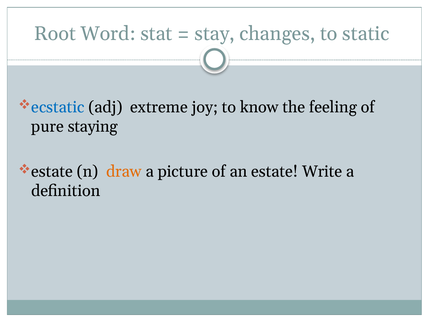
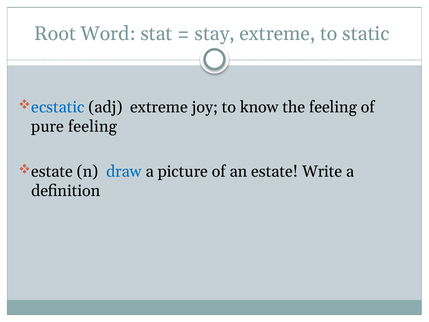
stay changes: changes -> extreme
pure staying: staying -> feeling
draw colour: orange -> blue
